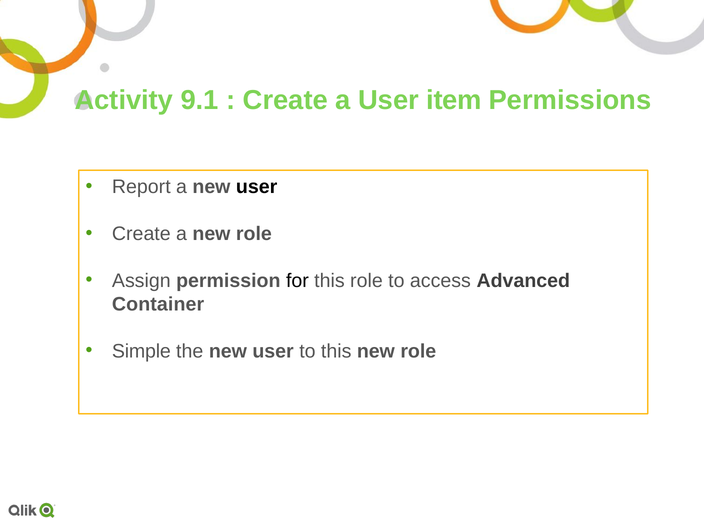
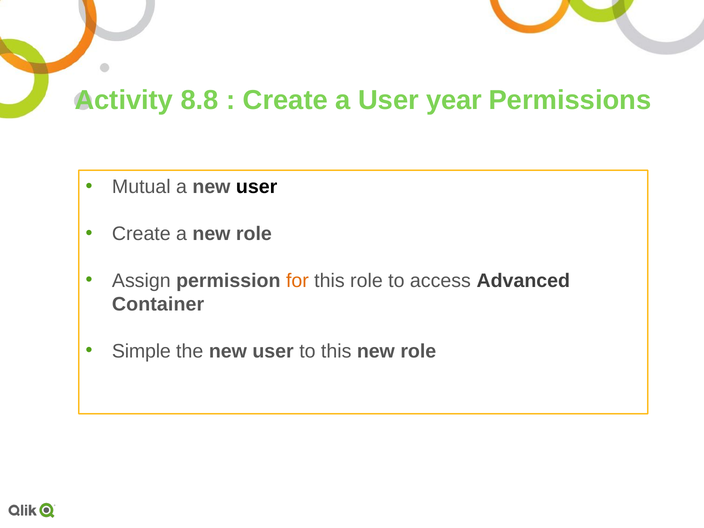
9.1: 9.1 -> 8.8
item: item -> year
Report: Report -> Mutual
for colour: black -> orange
